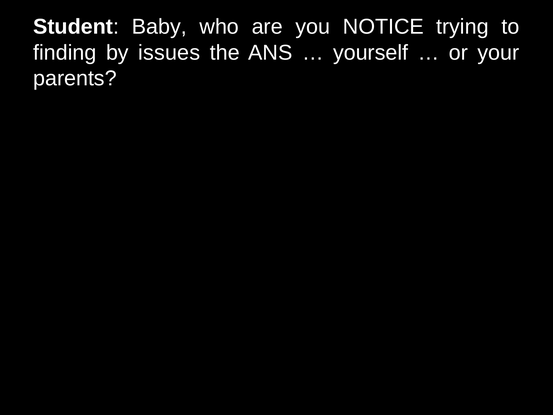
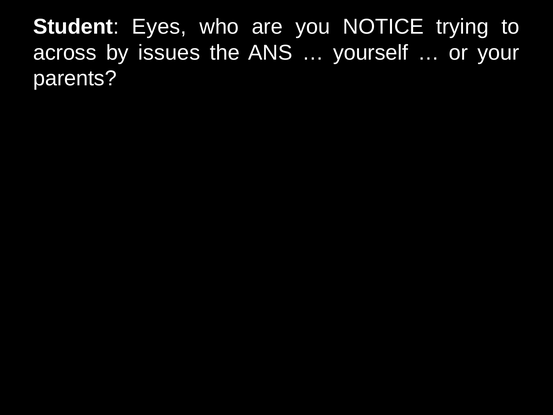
Baby: Baby -> Eyes
finding: finding -> across
